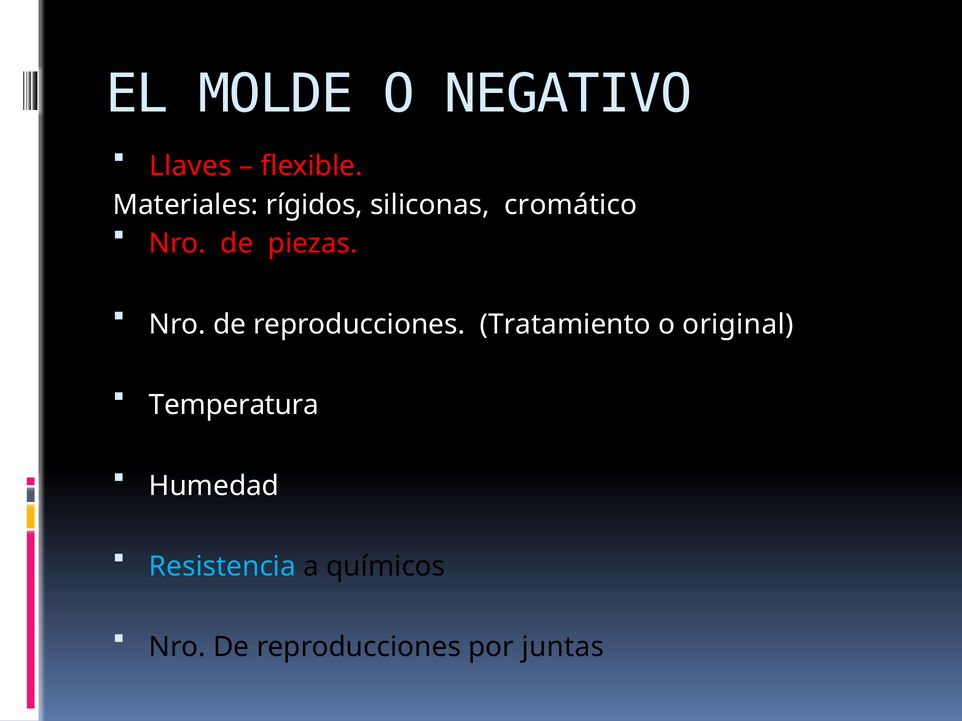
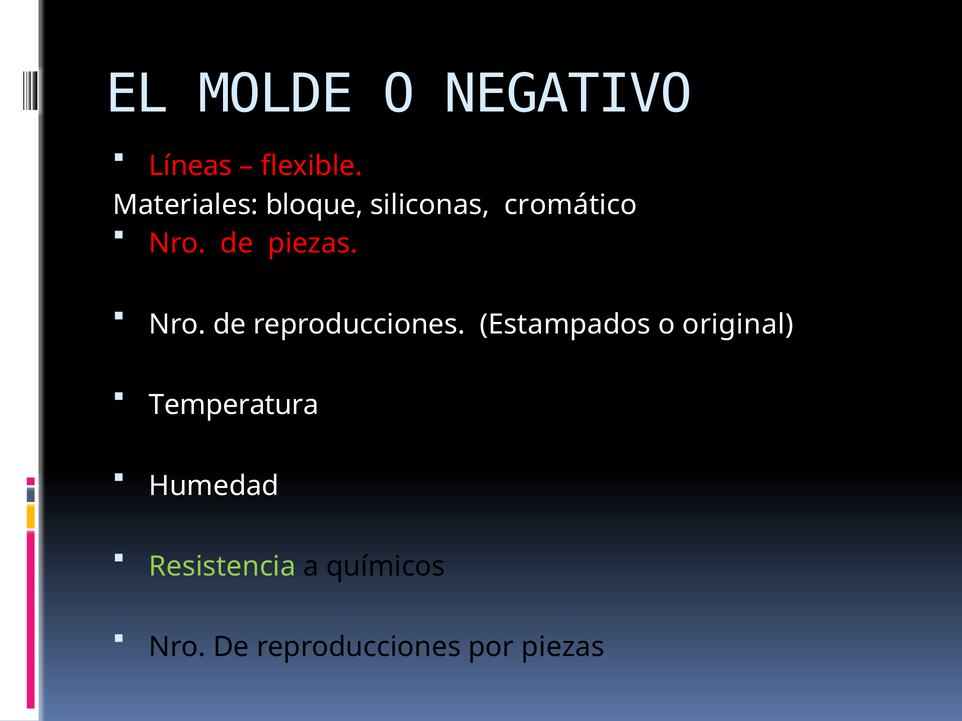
Llaves: Llaves -> Líneas
rígidos: rígidos -> bloque
Tratamiento: Tratamiento -> Estampados
Resistencia colour: light blue -> light green
por juntas: juntas -> piezas
